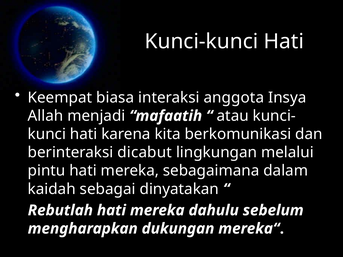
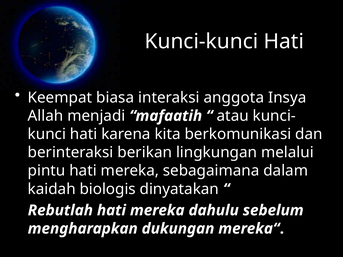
dicabut: dicabut -> berikan
sebagai: sebagai -> biologis
